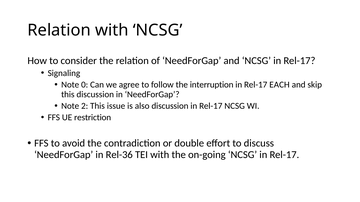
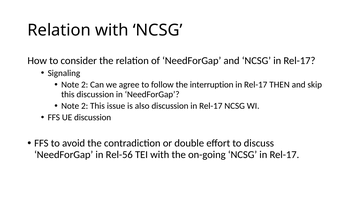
0 at (85, 85): 0 -> 2
EACH: EACH -> THEN
UE restriction: restriction -> discussion
Rel-36: Rel-36 -> Rel-56
